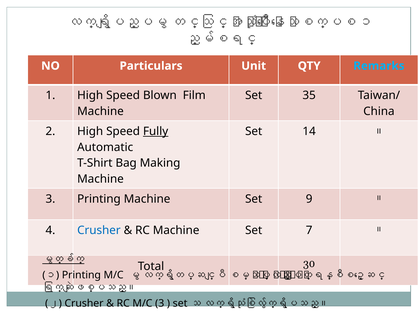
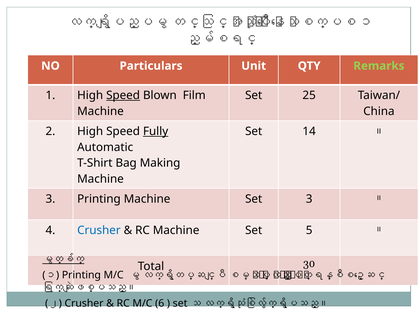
Remarks colour: light blue -> light green
Speed at (123, 96) underline: none -> present
35: 35 -> 25
Set 9: 9 -> 3
7: 7 -> 5
M/C 3: 3 -> 6
